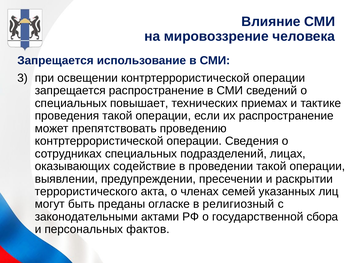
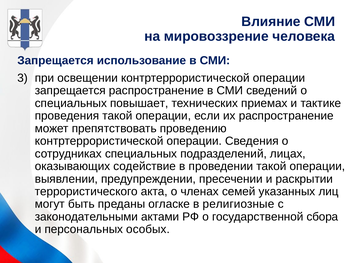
религиозный: религиозный -> религиозные
фактов: фактов -> особых
